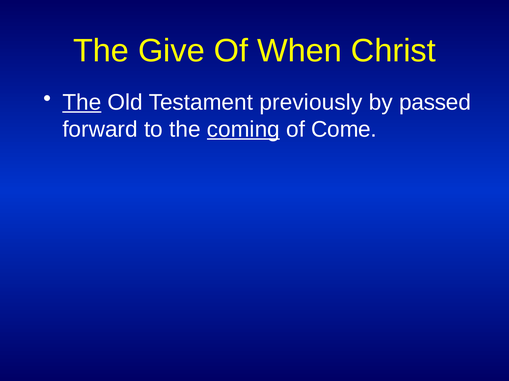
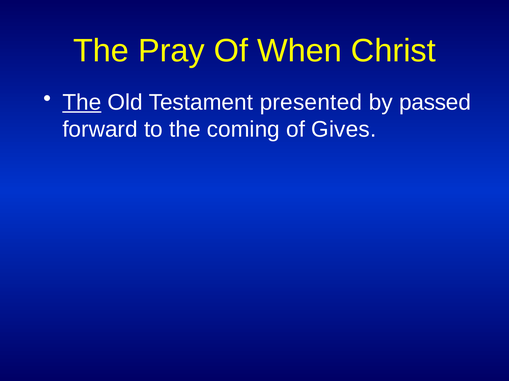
Give: Give -> Pray
previously: previously -> presented
coming underline: present -> none
Come: Come -> Gives
